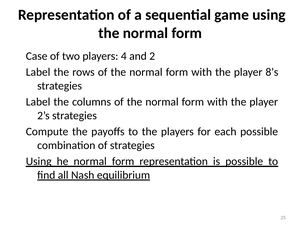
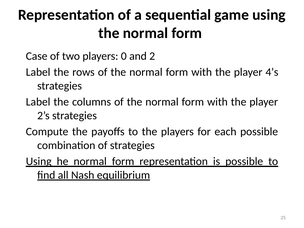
4: 4 -> 0
8’s: 8’s -> 4’s
